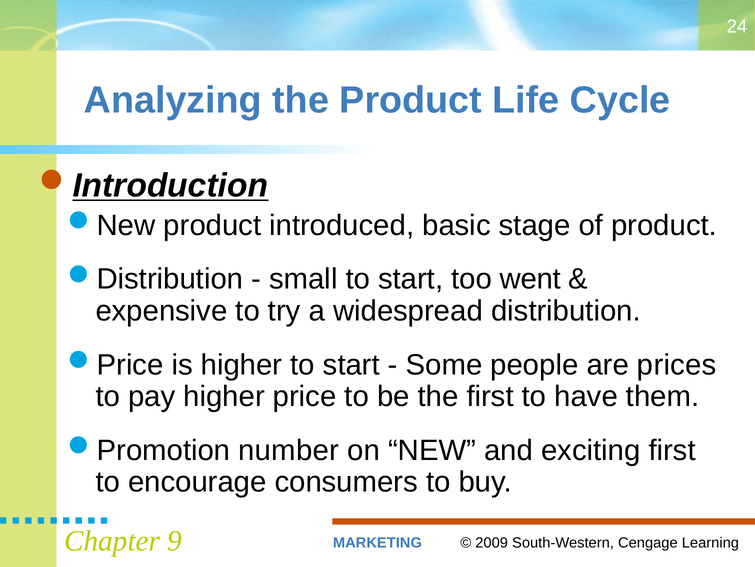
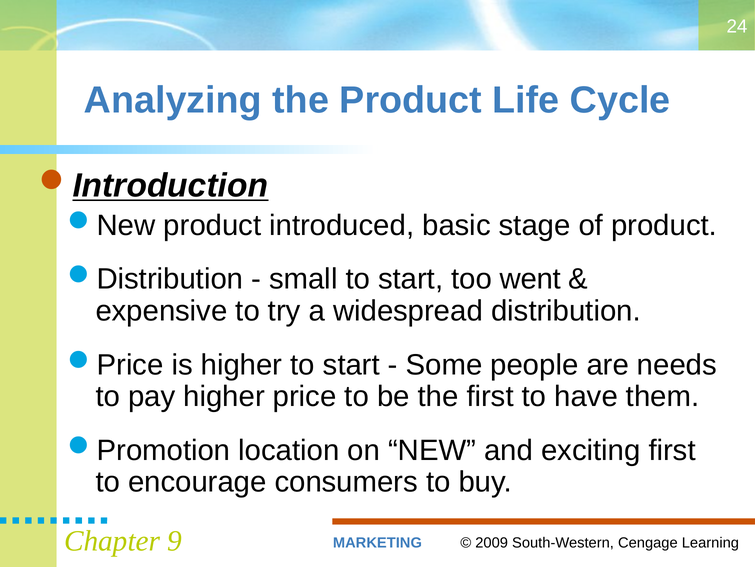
prices: prices -> needs
number: number -> location
